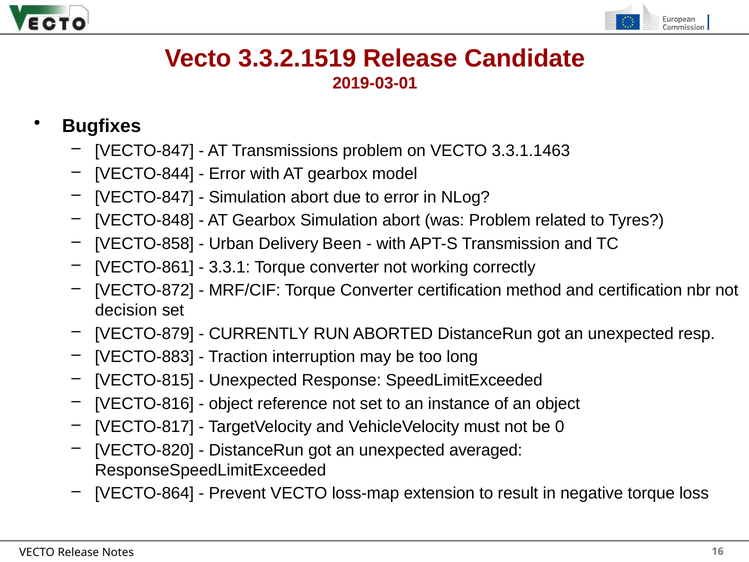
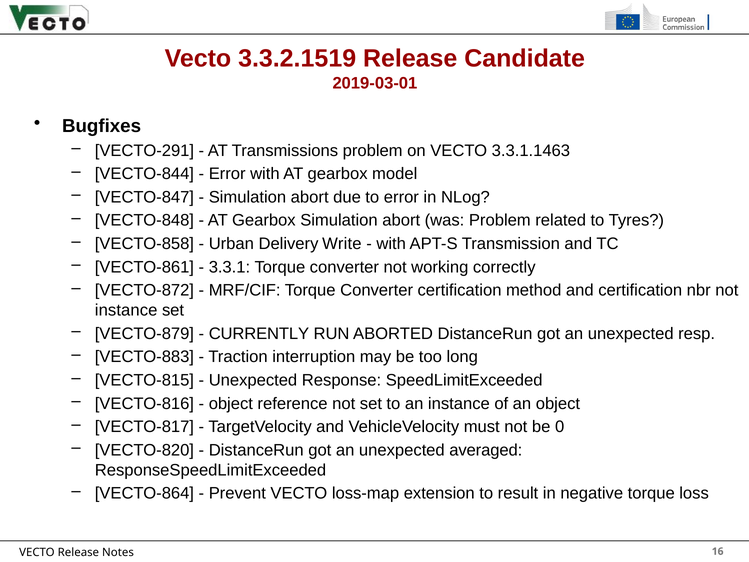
VECTO-847 at (144, 151): VECTO-847 -> VECTO-291
Been: Been -> Write
decision at (126, 310): decision -> instance
